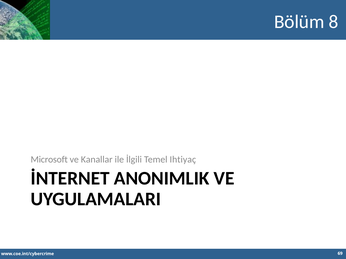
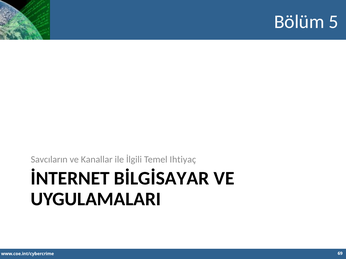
8: 8 -> 5
Microsoft: Microsoft -> Savcıların
ANONIMLIK: ANONIMLIK -> BİLGİSAYAR
